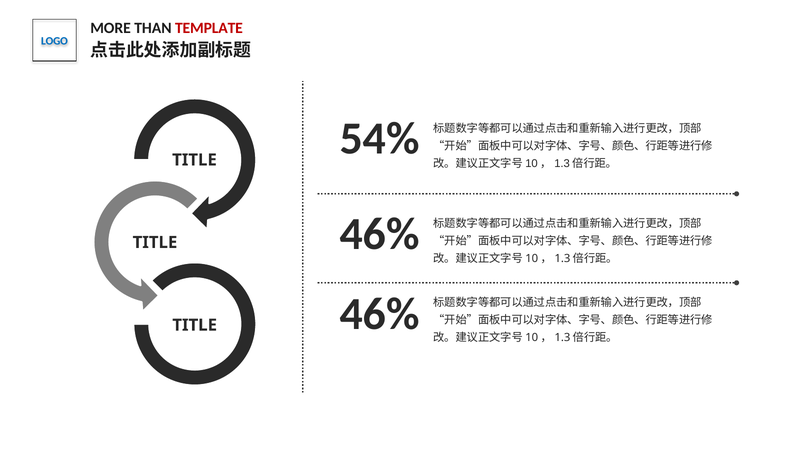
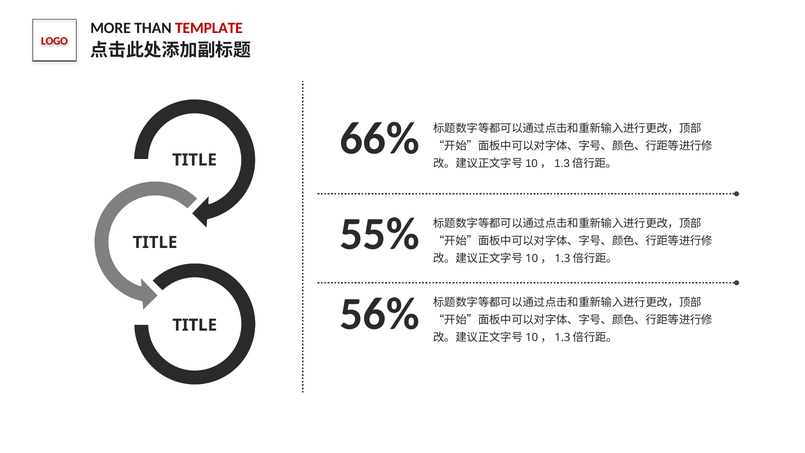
LOGO colour: blue -> red
54%: 54% -> 66%
46% at (380, 234): 46% -> 55%
46% at (380, 314): 46% -> 56%
